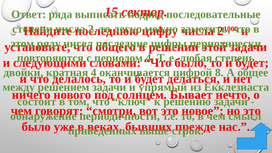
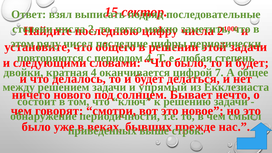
ряда: ряда -> взял
8: 8 -> 7
